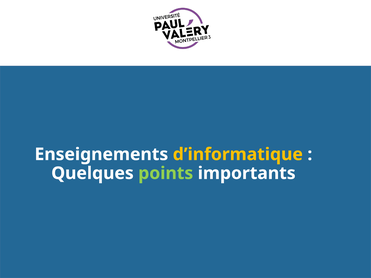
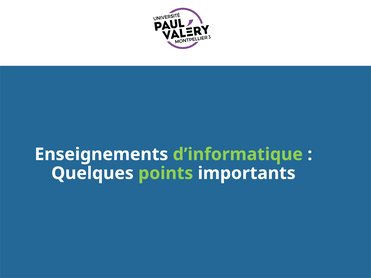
d’informatique colour: yellow -> light green
